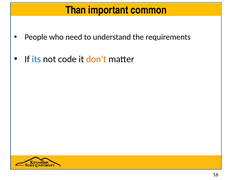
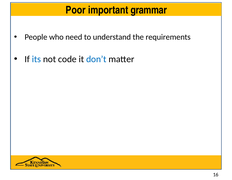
Than: Than -> Poor
common: common -> grammar
don’t colour: orange -> blue
